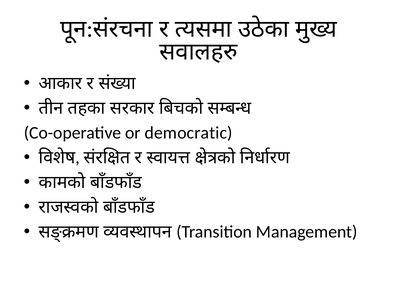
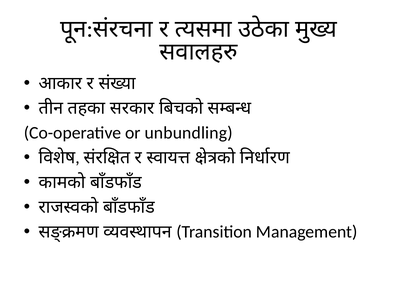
democratic: democratic -> unbundling
